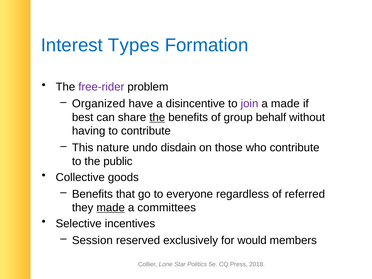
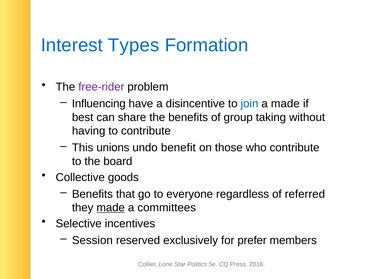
Organized: Organized -> Influencing
join colour: purple -> blue
the at (157, 117) underline: present -> none
behalf: behalf -> taking
nature: nature -> unions
disdain: disdain -> benefit
public: public -> board
would: would -> prefer
